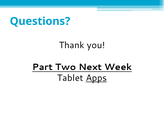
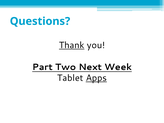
Thank underline: none -> present
